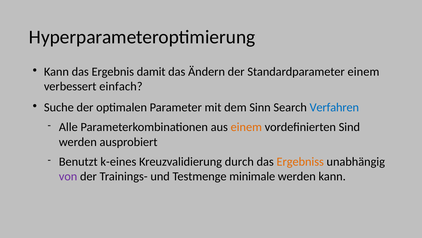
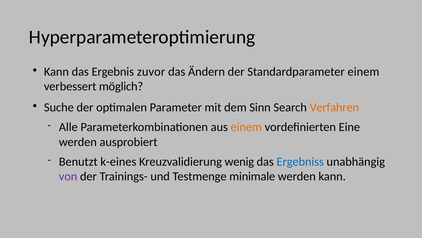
damit: damit -> zuvor
einfach: einfach -> möglich
Verfahren colour: blue -> orange
Sind: Sind -> Eine
durch: durch -> wenig
Ergebniss colour: orange -> blue
